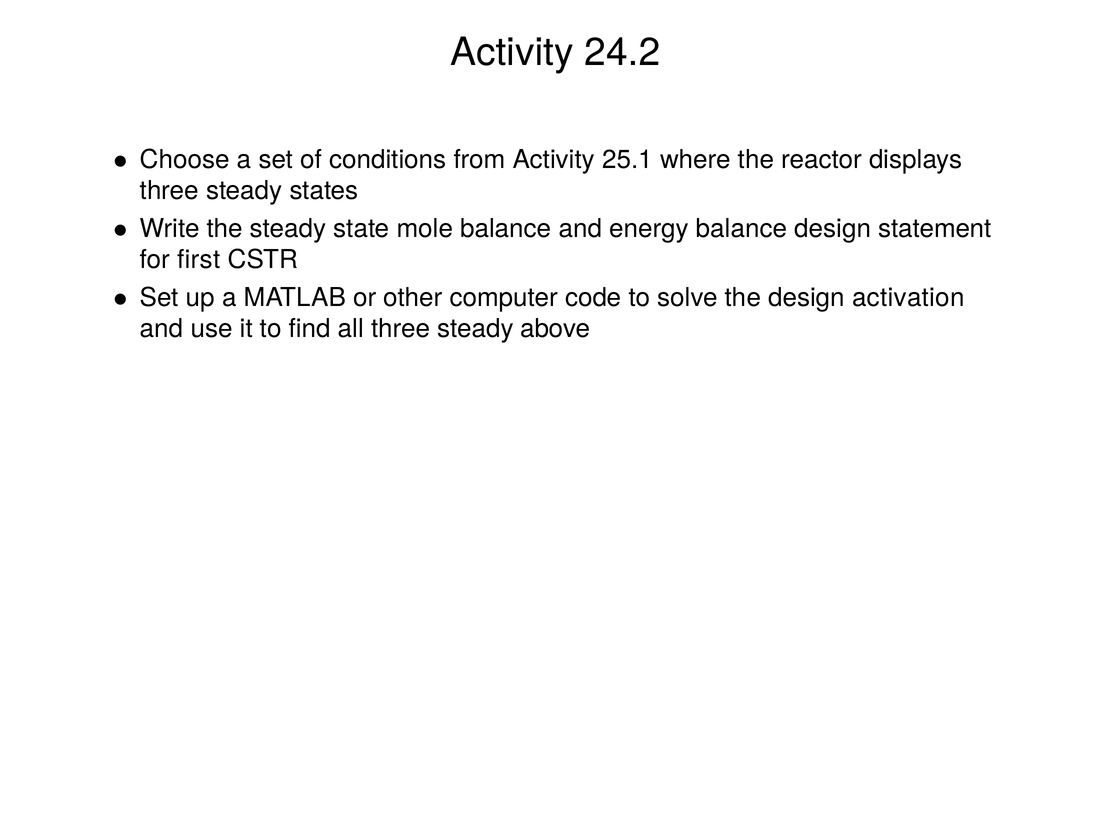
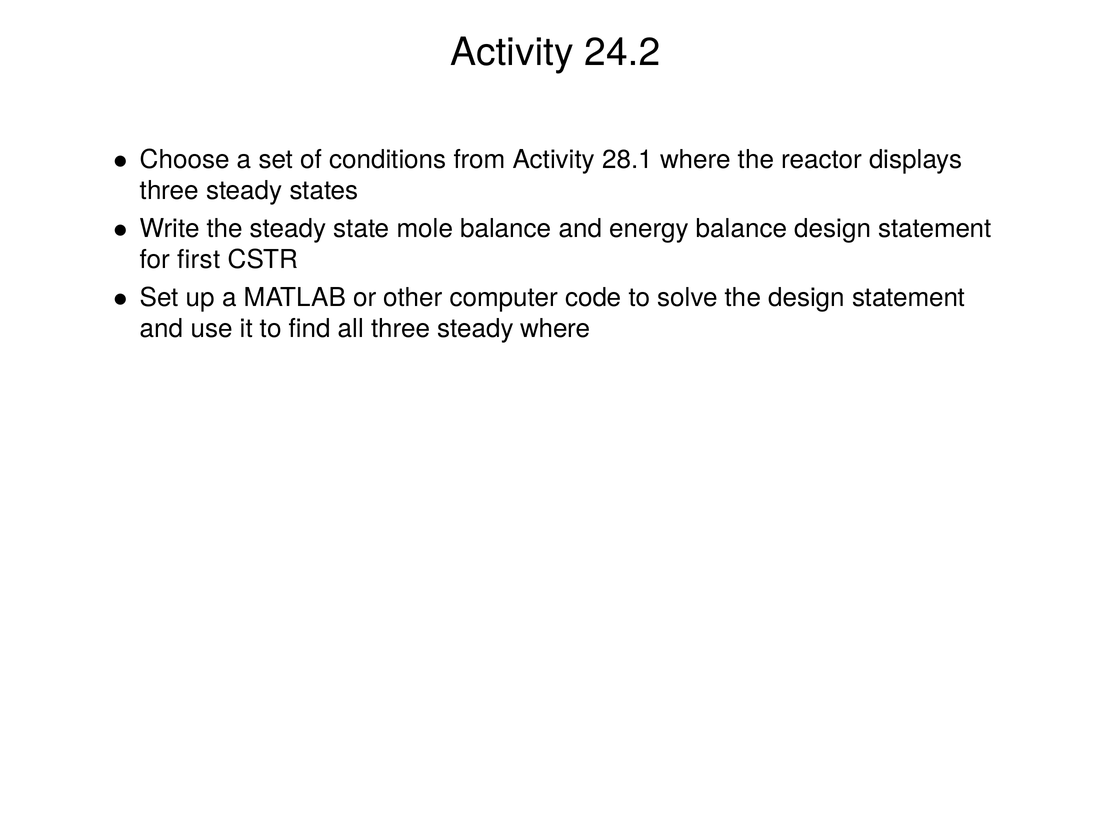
25.1: 25.1 -> 28.1
the design activation: activation -> statement
steady above: above -> where
